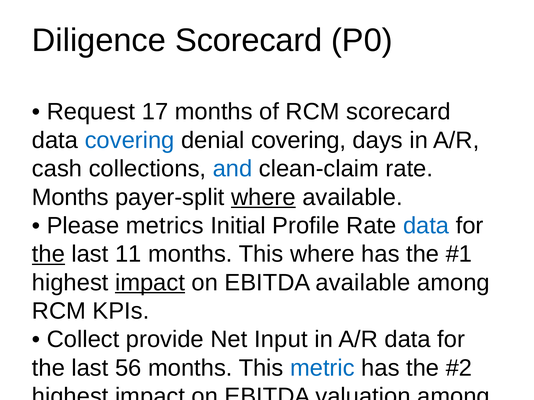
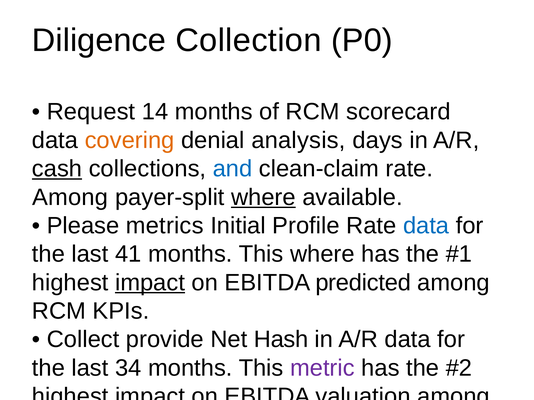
Diligence Scorecard: Scorecard -> Collection
17: 17 -> 14
covering at (130, 140) colour: blue -> orange
denial covering: covering -> analysis
cash at (57, 169) underline: none -> present
Months at (70, 197): Months -> Among
the at (48, 254) underline: present -> none
11: 11 -> 41
EBITDA available: available -> predicted
Input: Input -> Hash
56: 56 -> 34
metric at (322, 368) colour: blue -> purple
